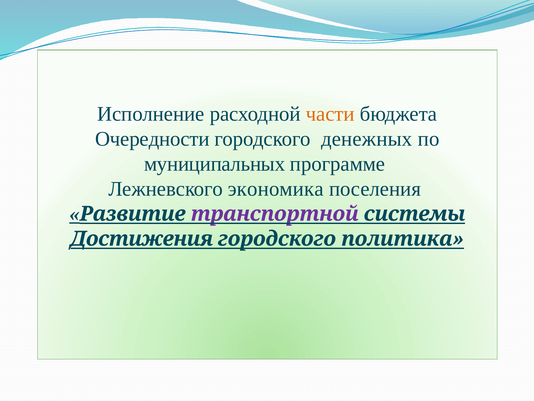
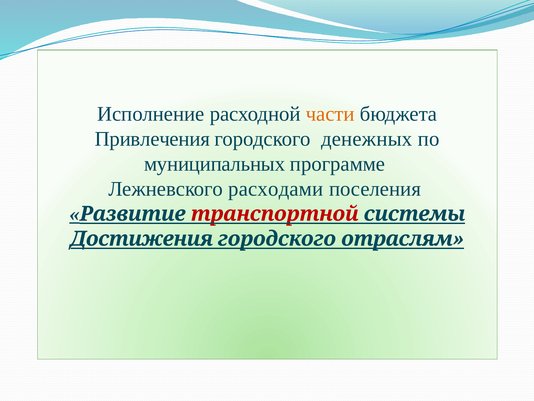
Очередности: Очередности -> Привлечения
экономика: экономика -> расходами
транспортной colour: purple -> red
политика: политика -> отраслям
